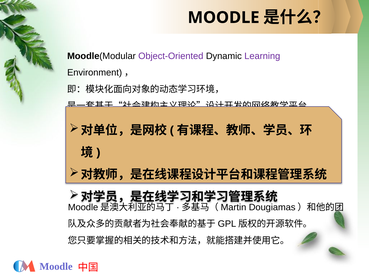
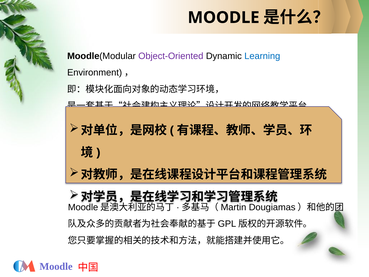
Learning colour: purple -> blue
